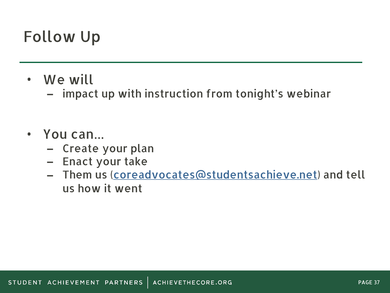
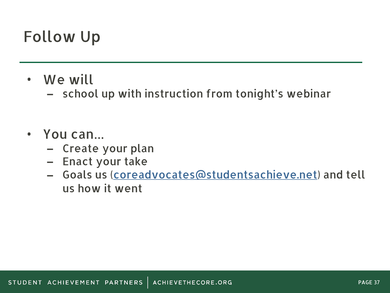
impact: impact -> school
Them: Them -> Goals
